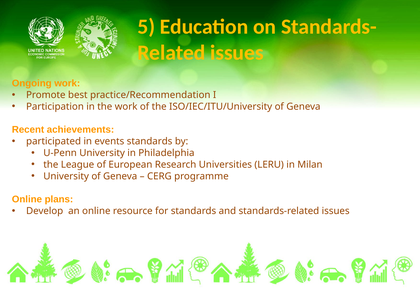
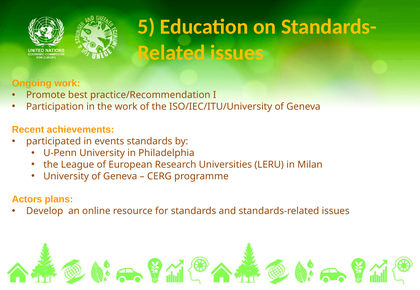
Online at (27, 200): Online -> Actors
